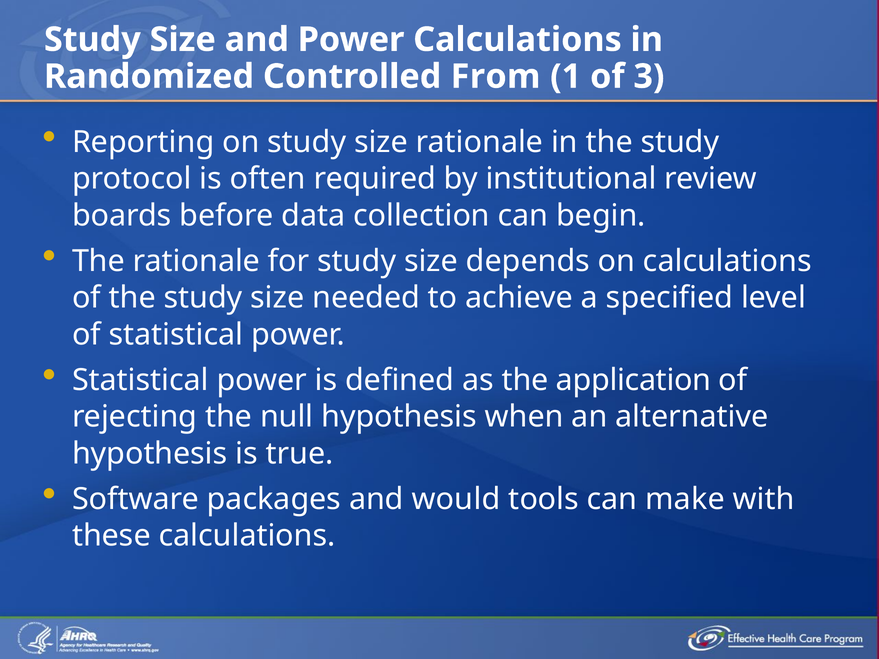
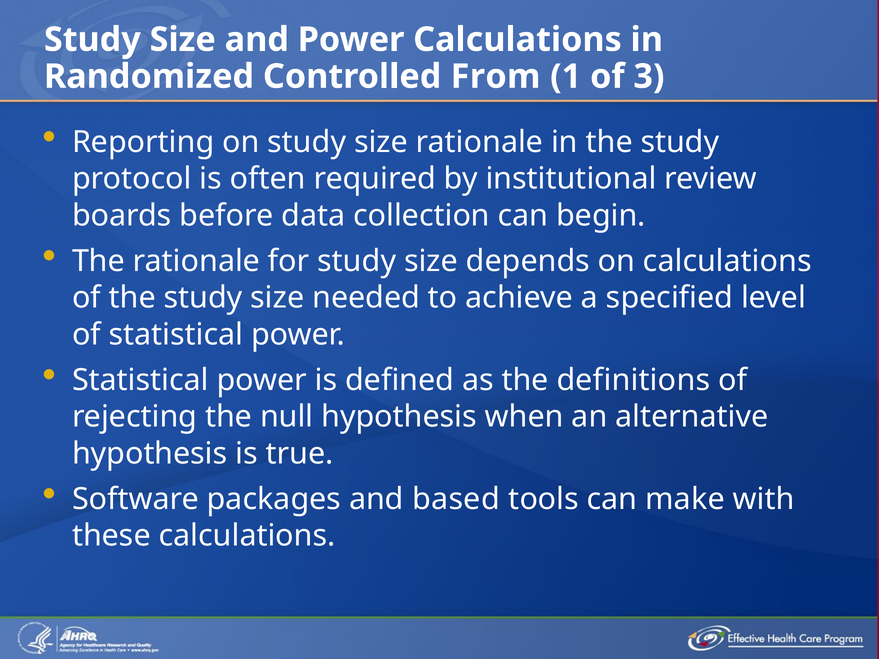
application: application -> definitions
would: would -> based
